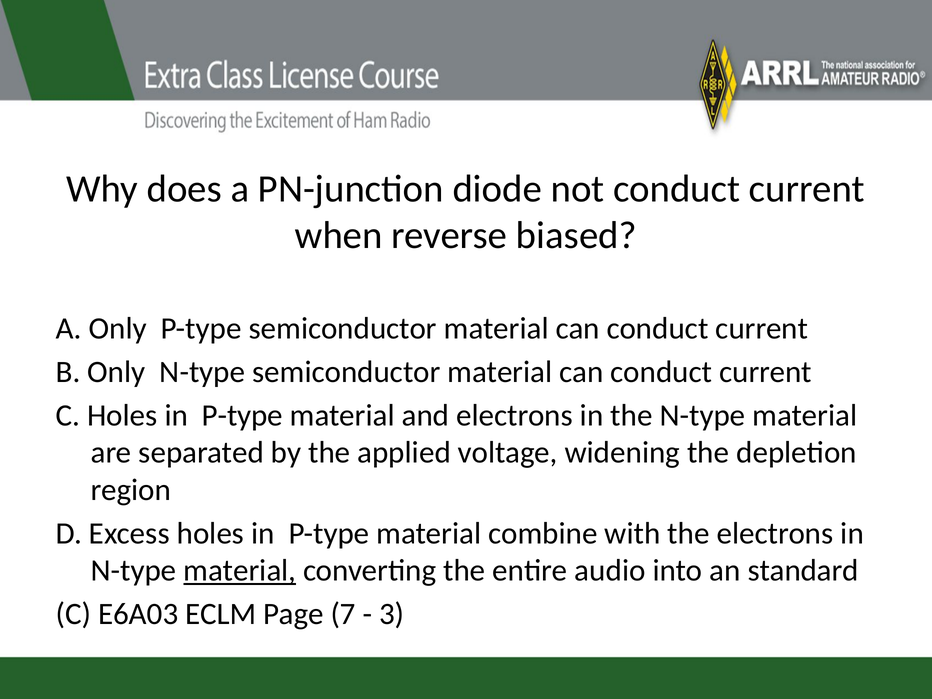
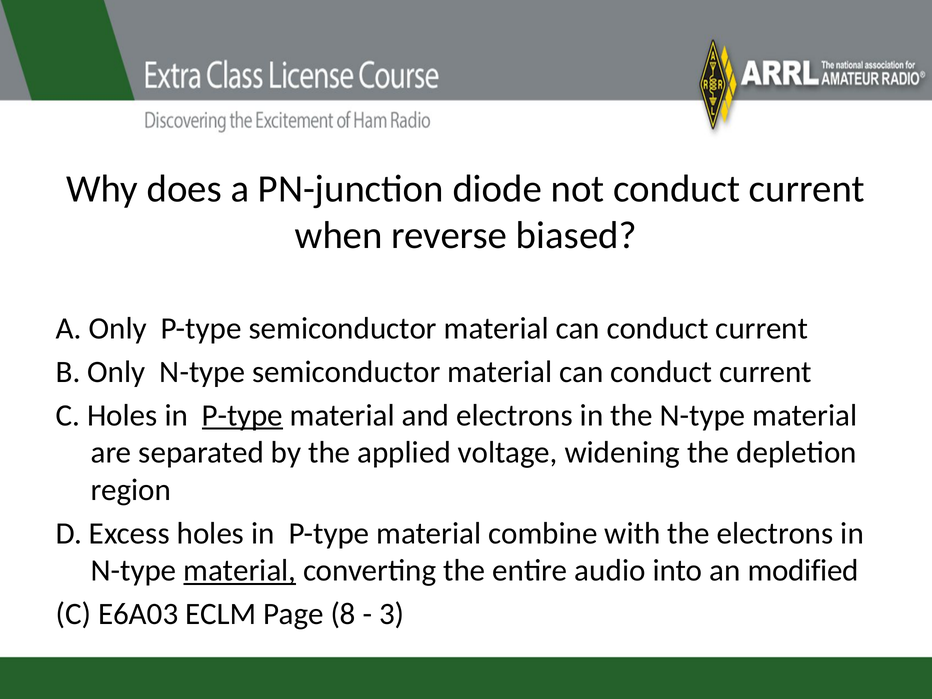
P-type at (242, 415) underline: none -> present
standard: standard -> modified
7: 7 -> 8
